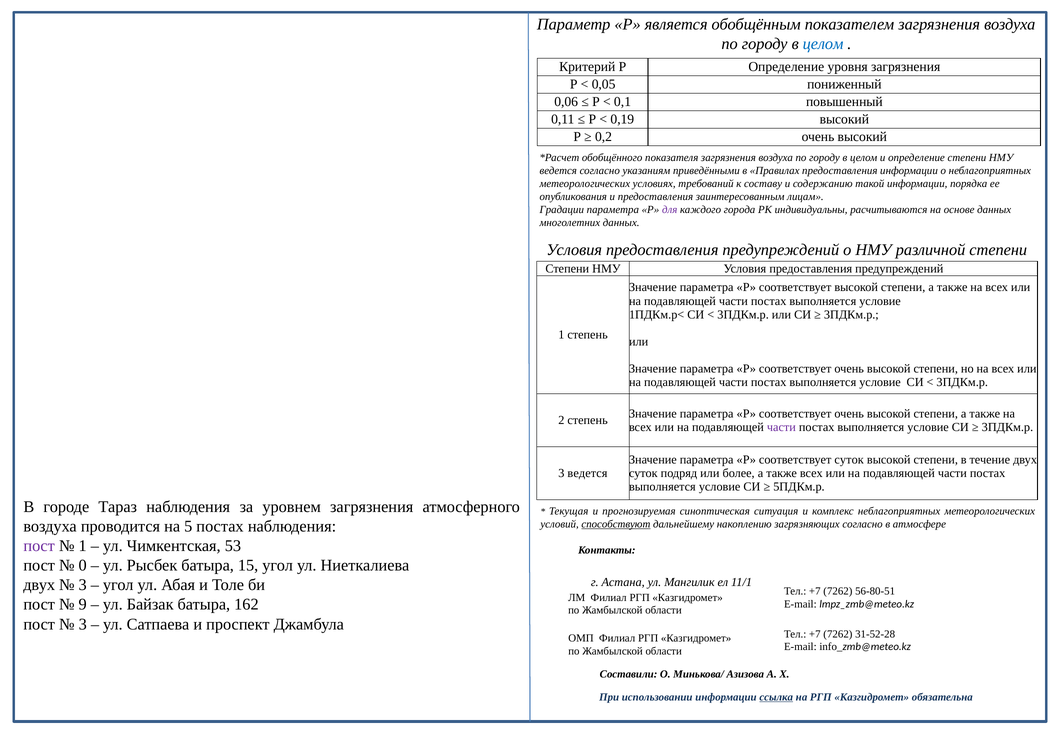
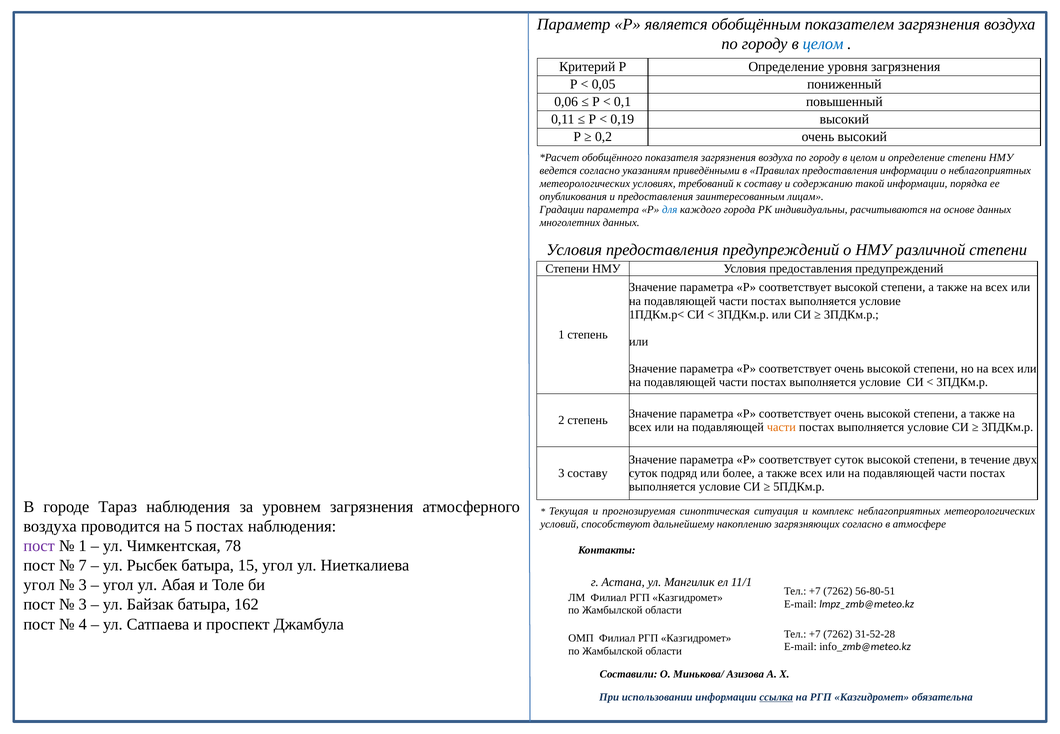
для colour: purple -> blue
части at (781, 427) colour: purple -> orange
3 ведется: ведется -> составу
способствуют underline: present -> none
53: 53 -> 78
0: 0 -> 7
двух at (39, 585): двух -> угол
9 at (83, 604): 9 -> 3
3 at (83, 624): 3 -> 4
